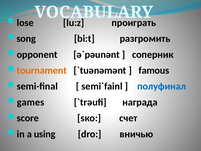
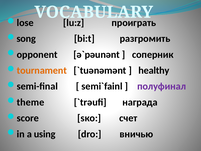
famous: famous -> healthy
полуфинал colour: blue -> purple
games: games -> theme
